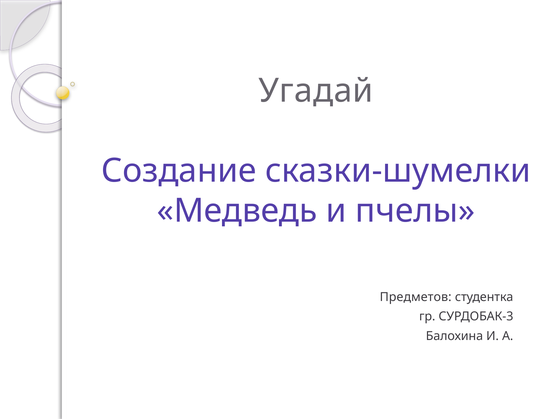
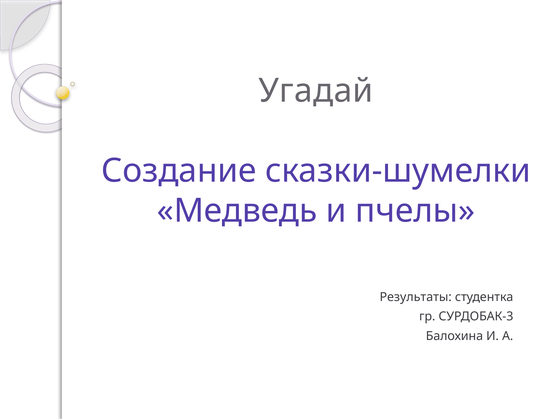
Предметов: Предметов -> Результаты
